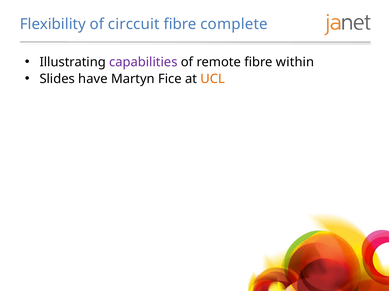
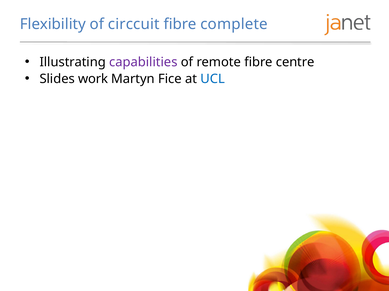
within: within -> centre
have: have -> work
UCL colour: orange -> blue
